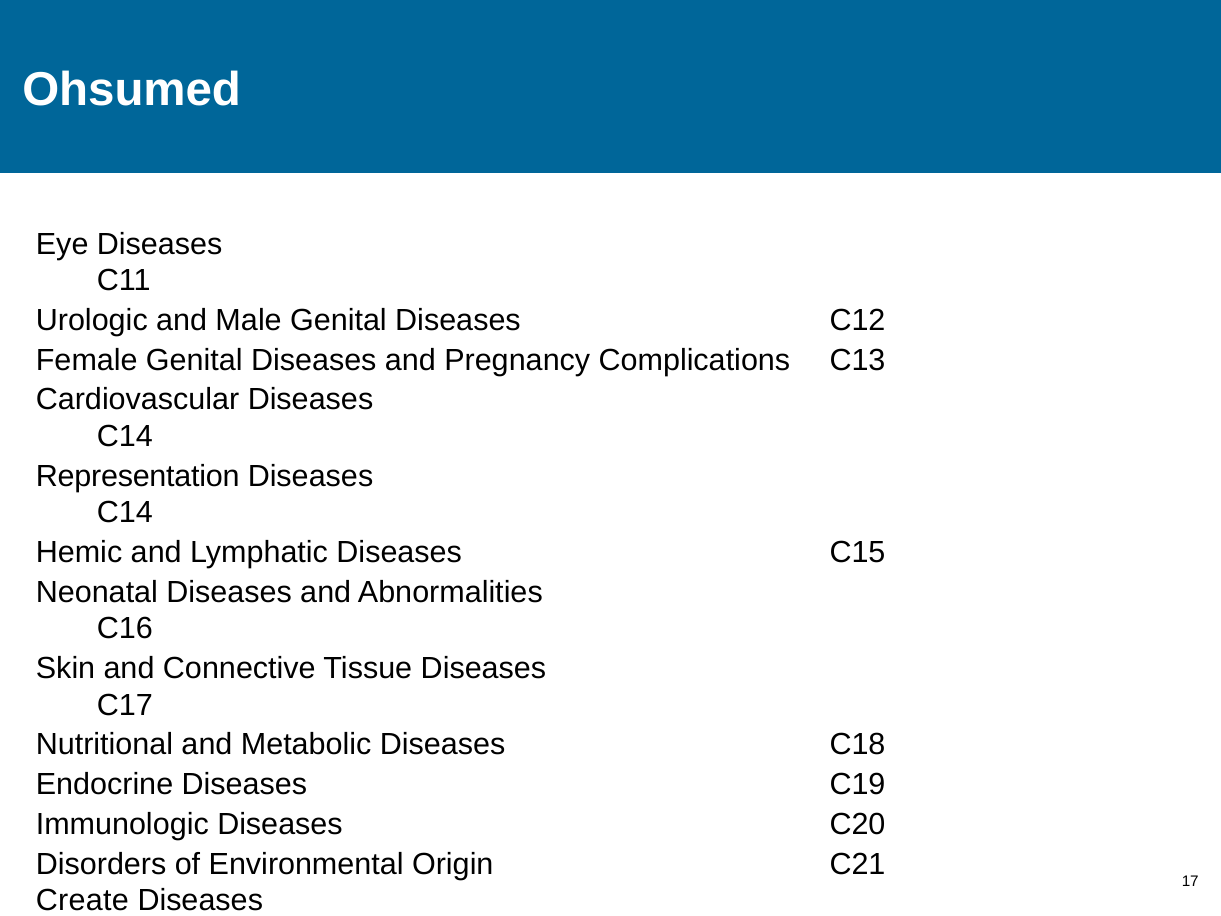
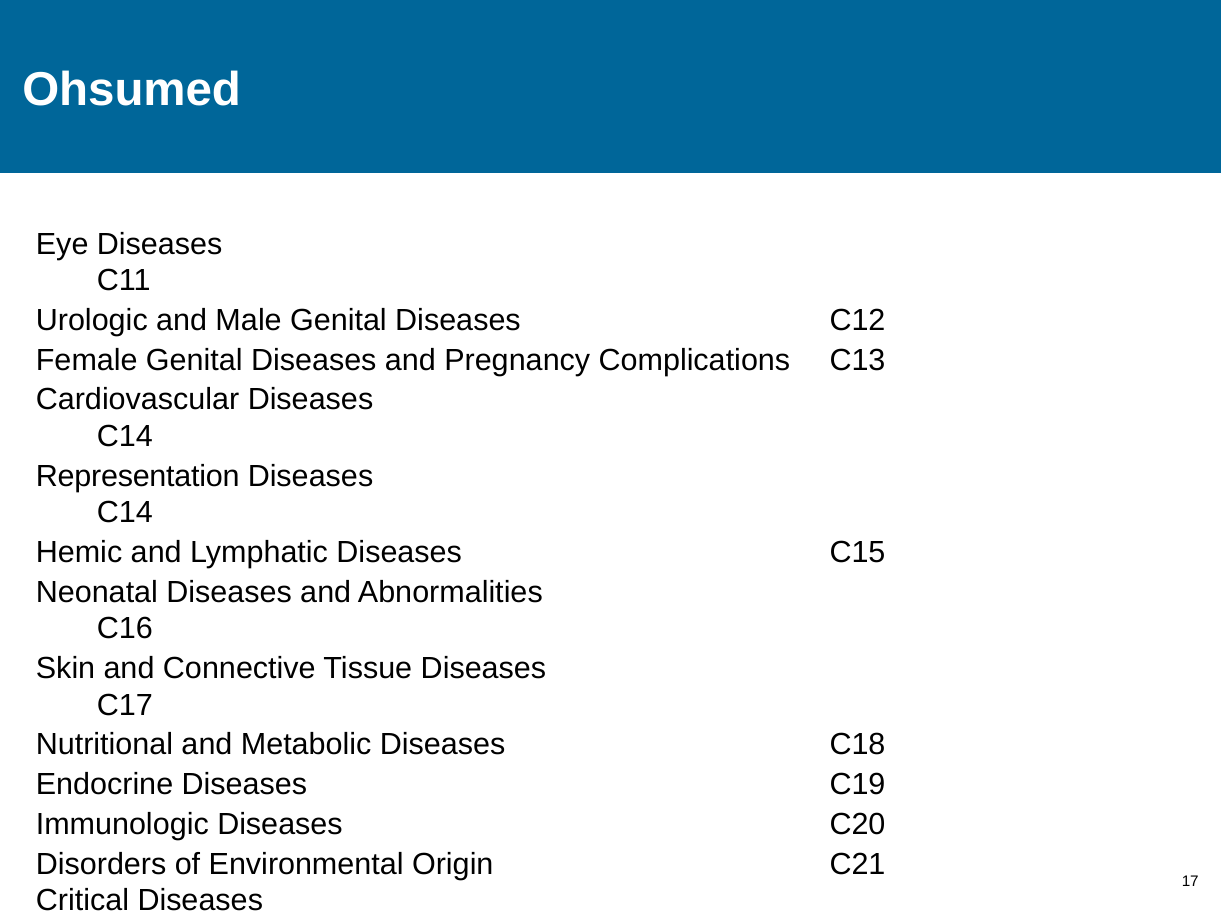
Create: Create -> Critical
